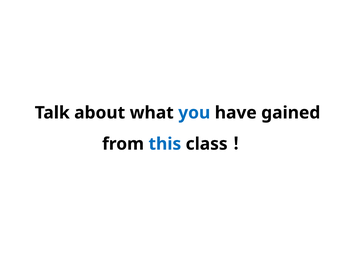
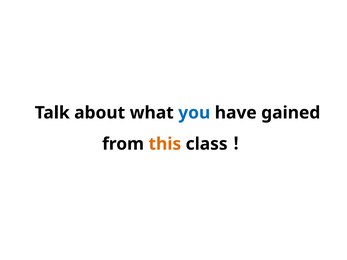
this colour: blue -> orange
